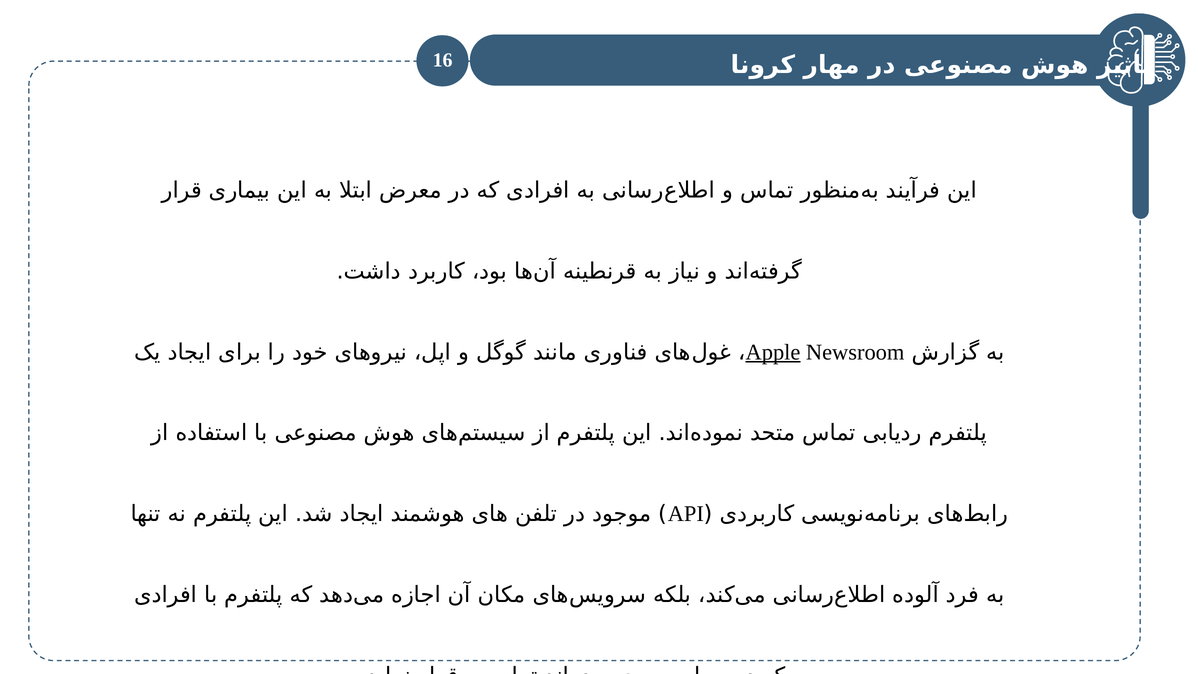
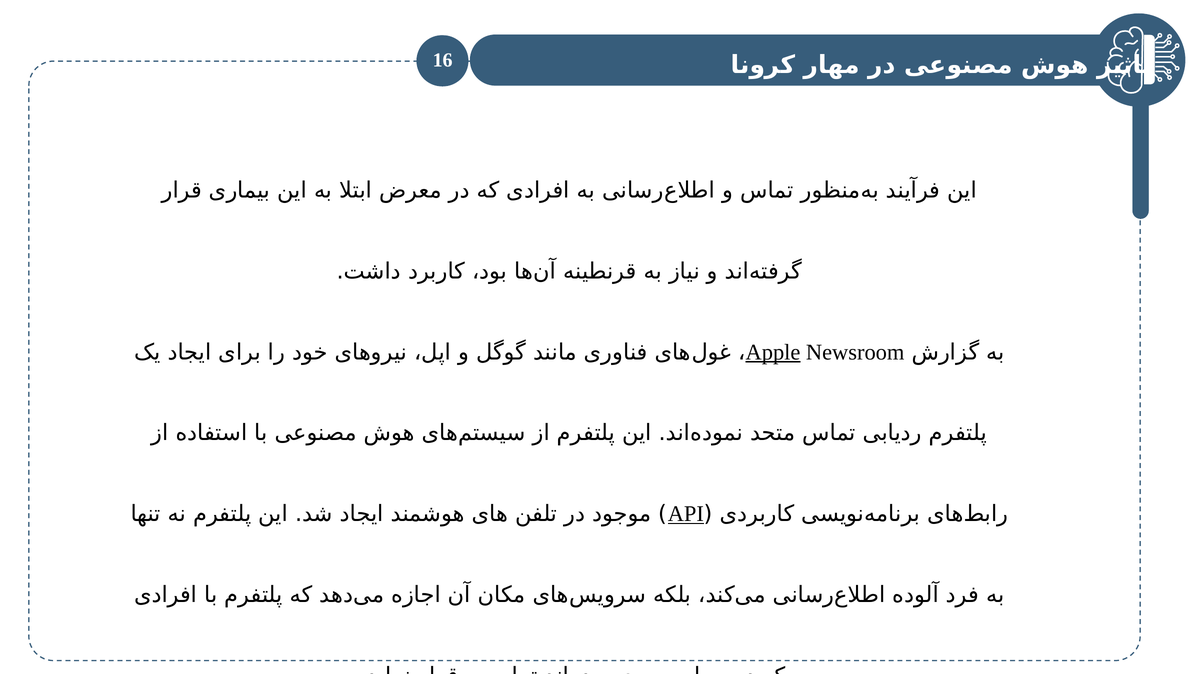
API underline: none -> present
